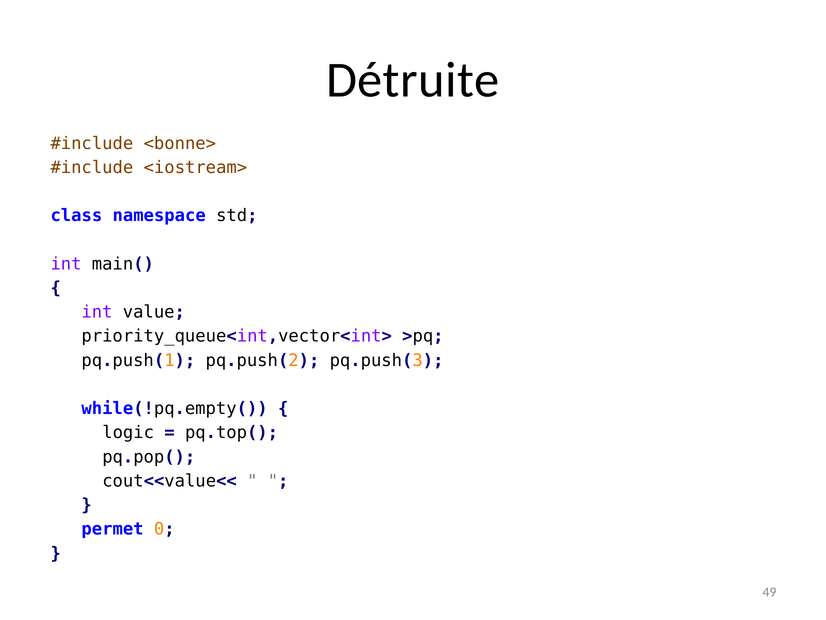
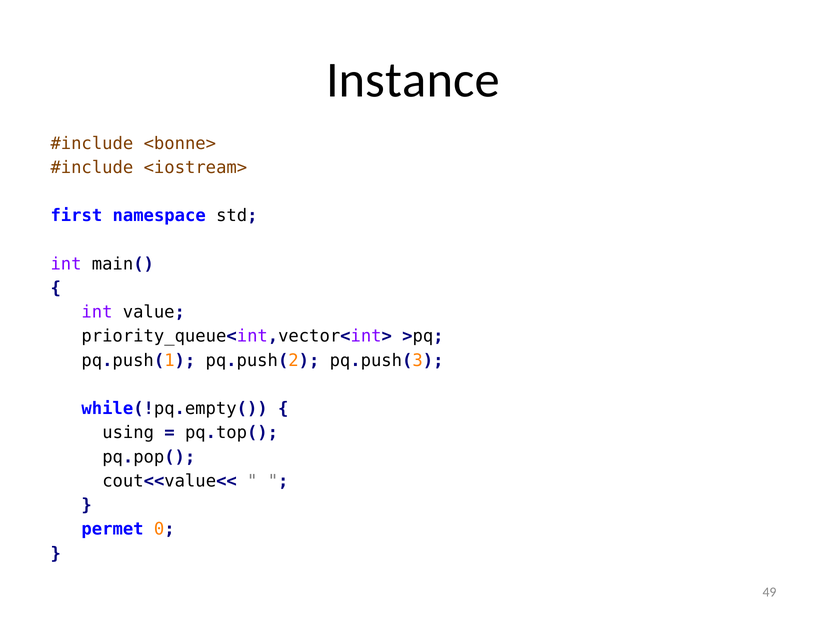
Détruite: Détruite -> Instance
class: class -> first
logic: logic -> using
